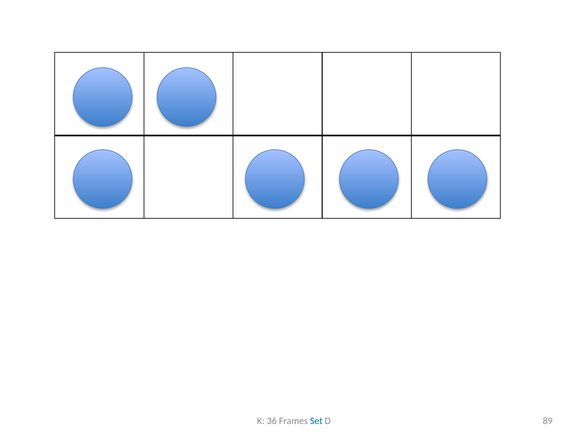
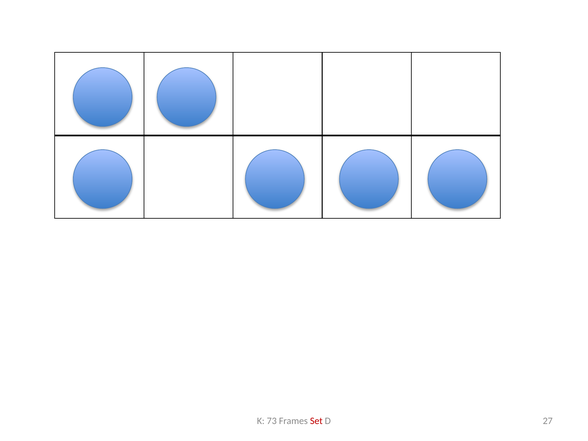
36: 36 -> 73
Set colour: blue -> red
89: 89 -> 27
